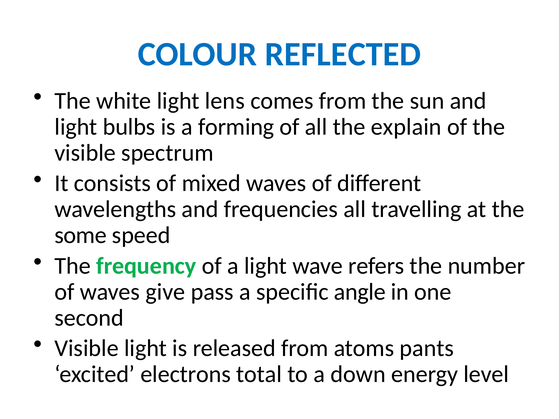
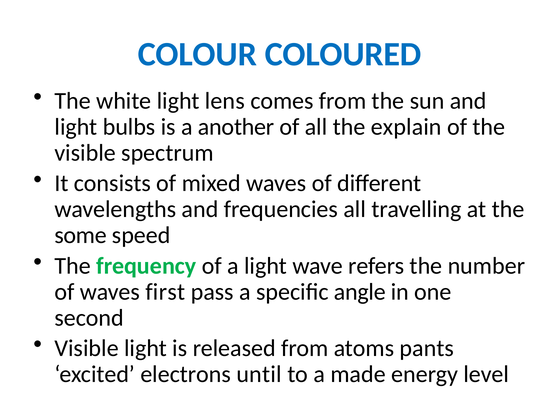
REFLECTED: REFLECTED -> COLOURED
forming: forming -> another
give: give -> first
total: total -> until
down: down -> made
